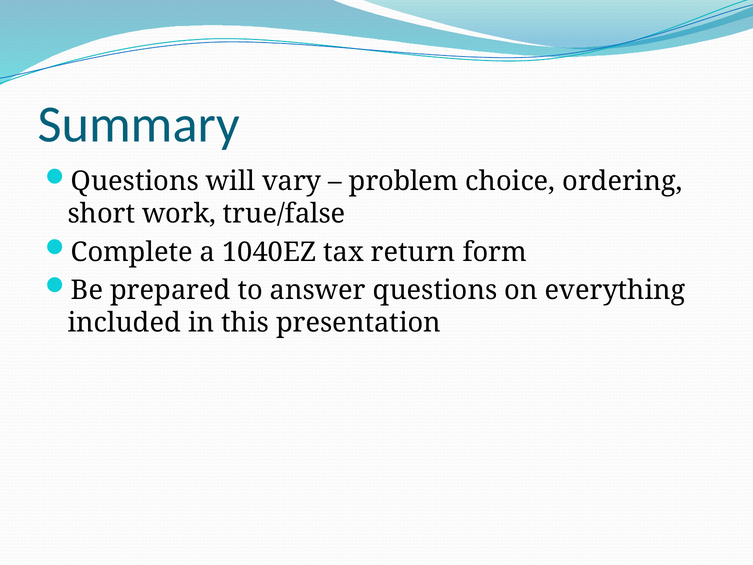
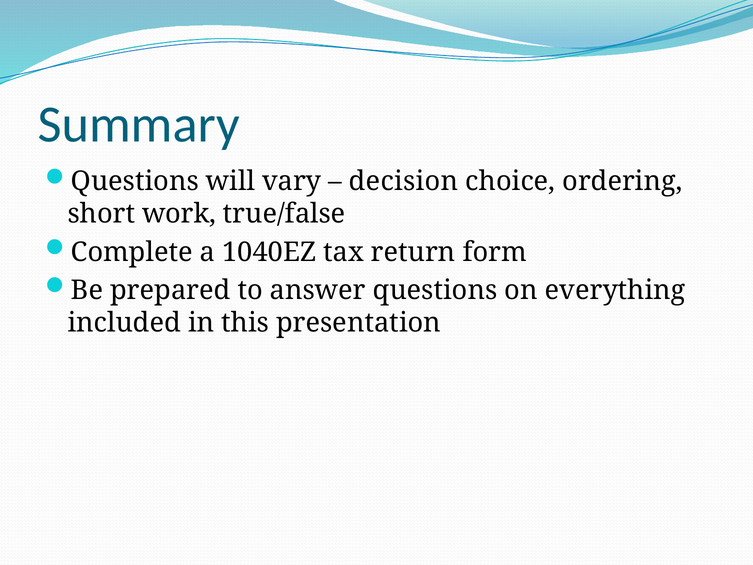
problem: problem -> decision
